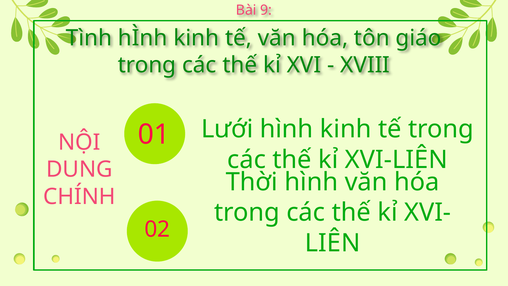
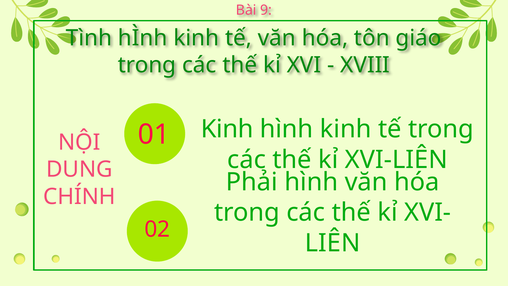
Lưới at (227, 129): Lưới -> Kinh
Thời: Thời -> Phải
